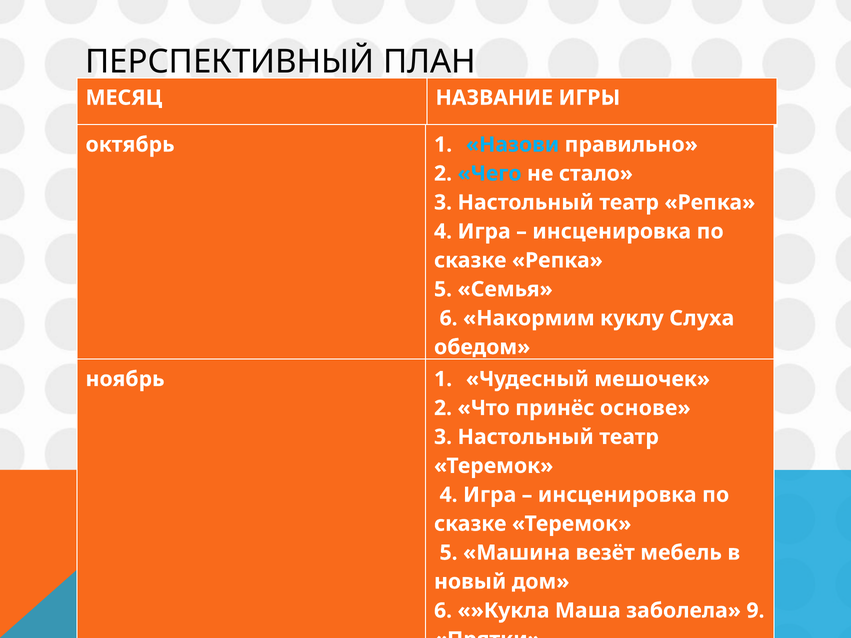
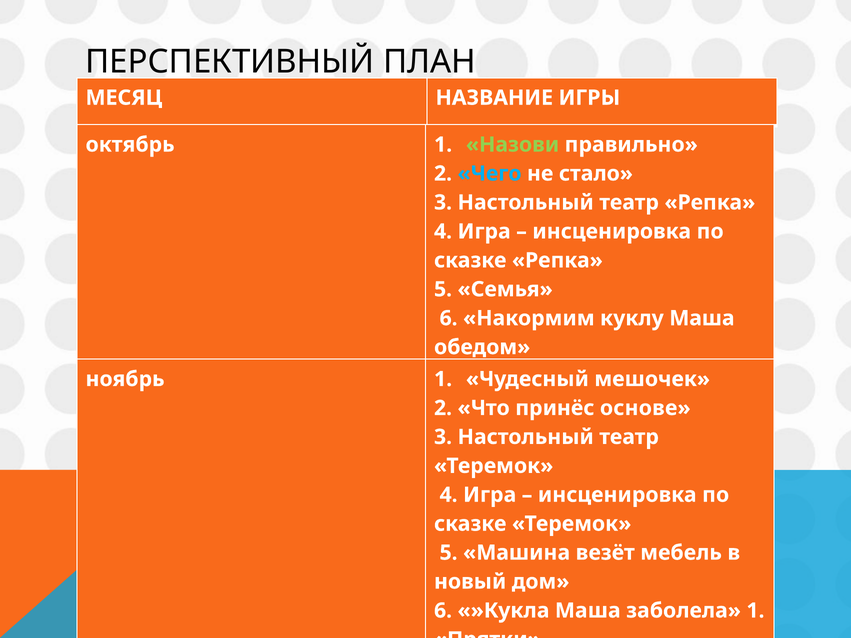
Назови colour: light blue -> light green
куклу Слуха: Слуха -> Маша
заболела 9: 9 -> 1
